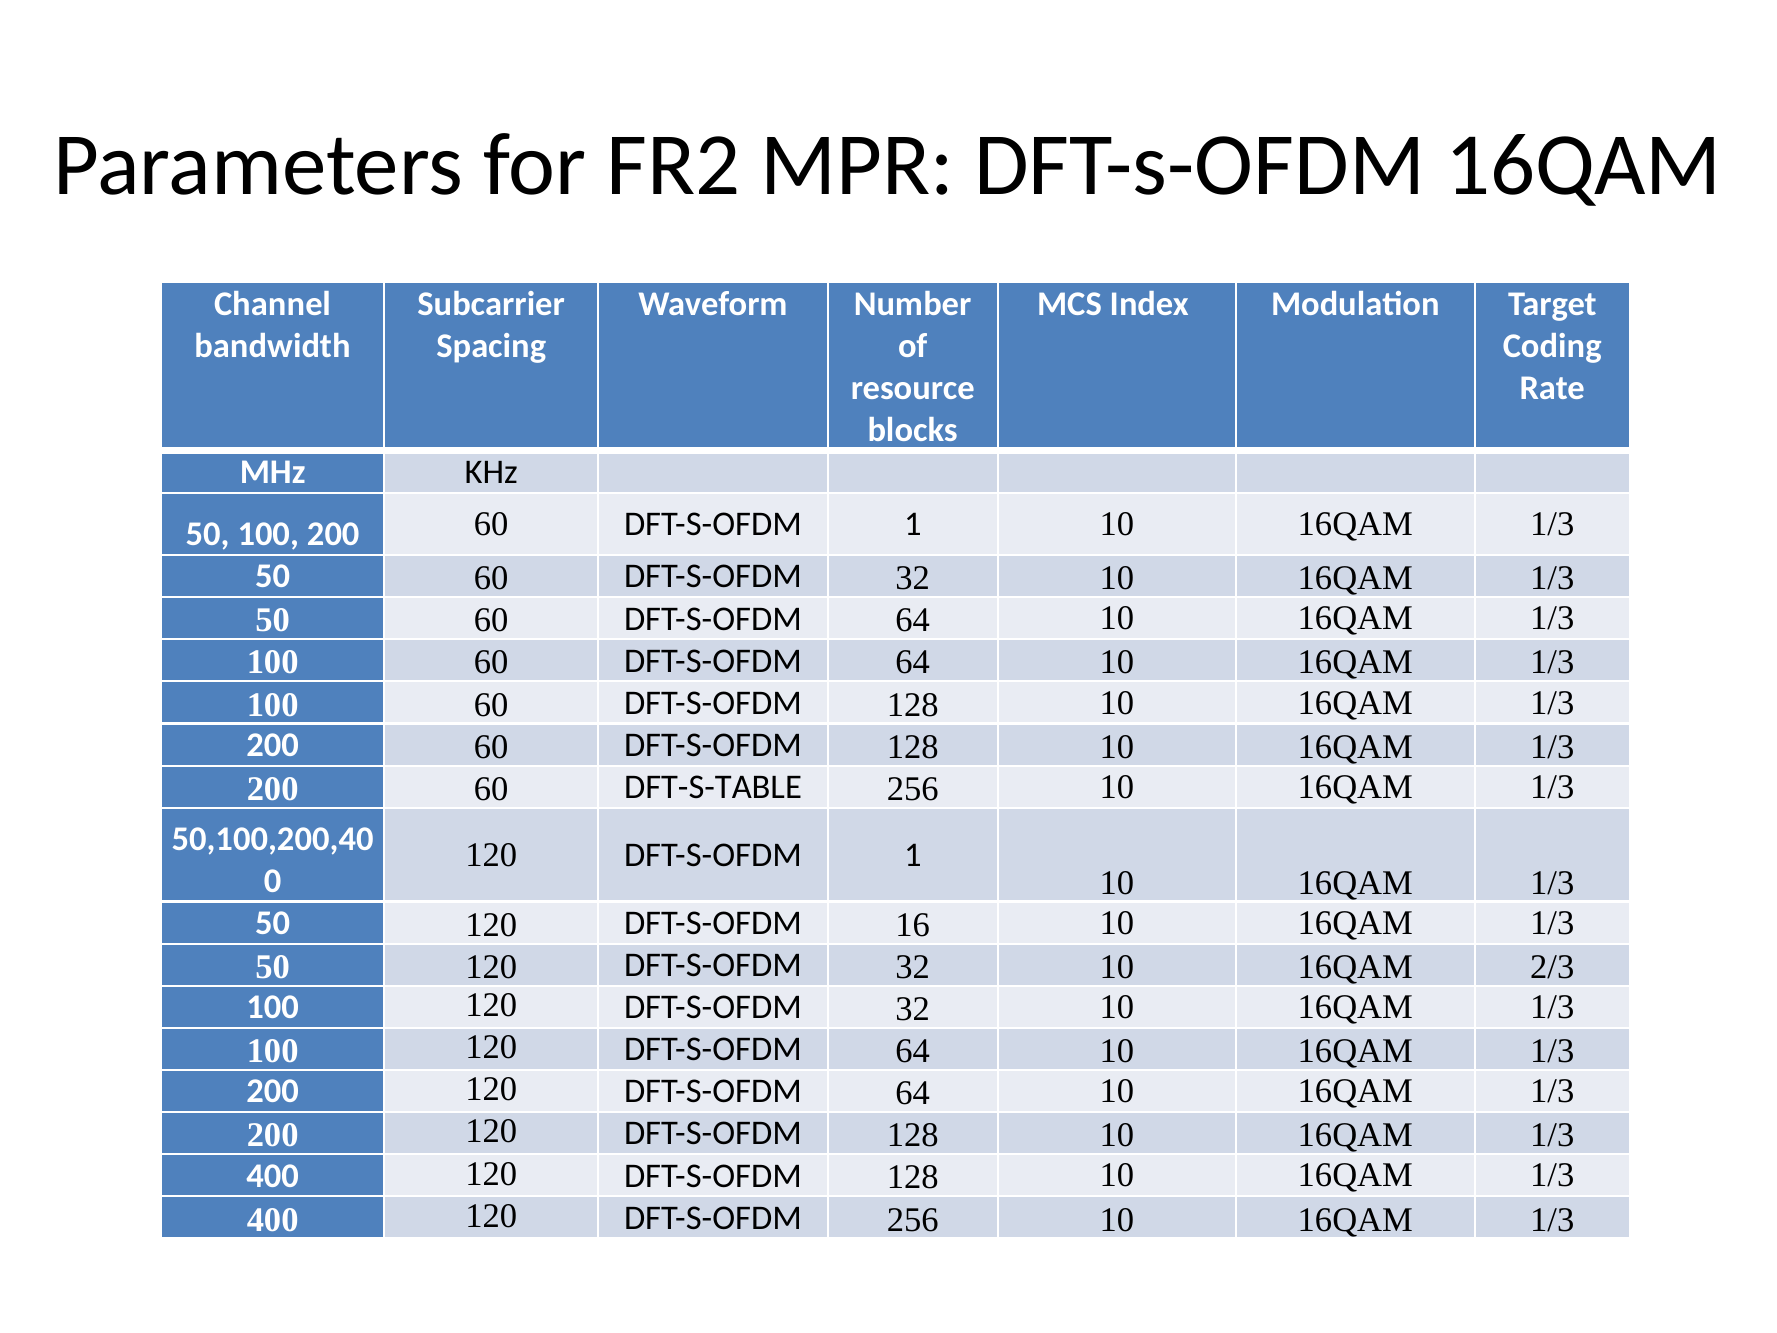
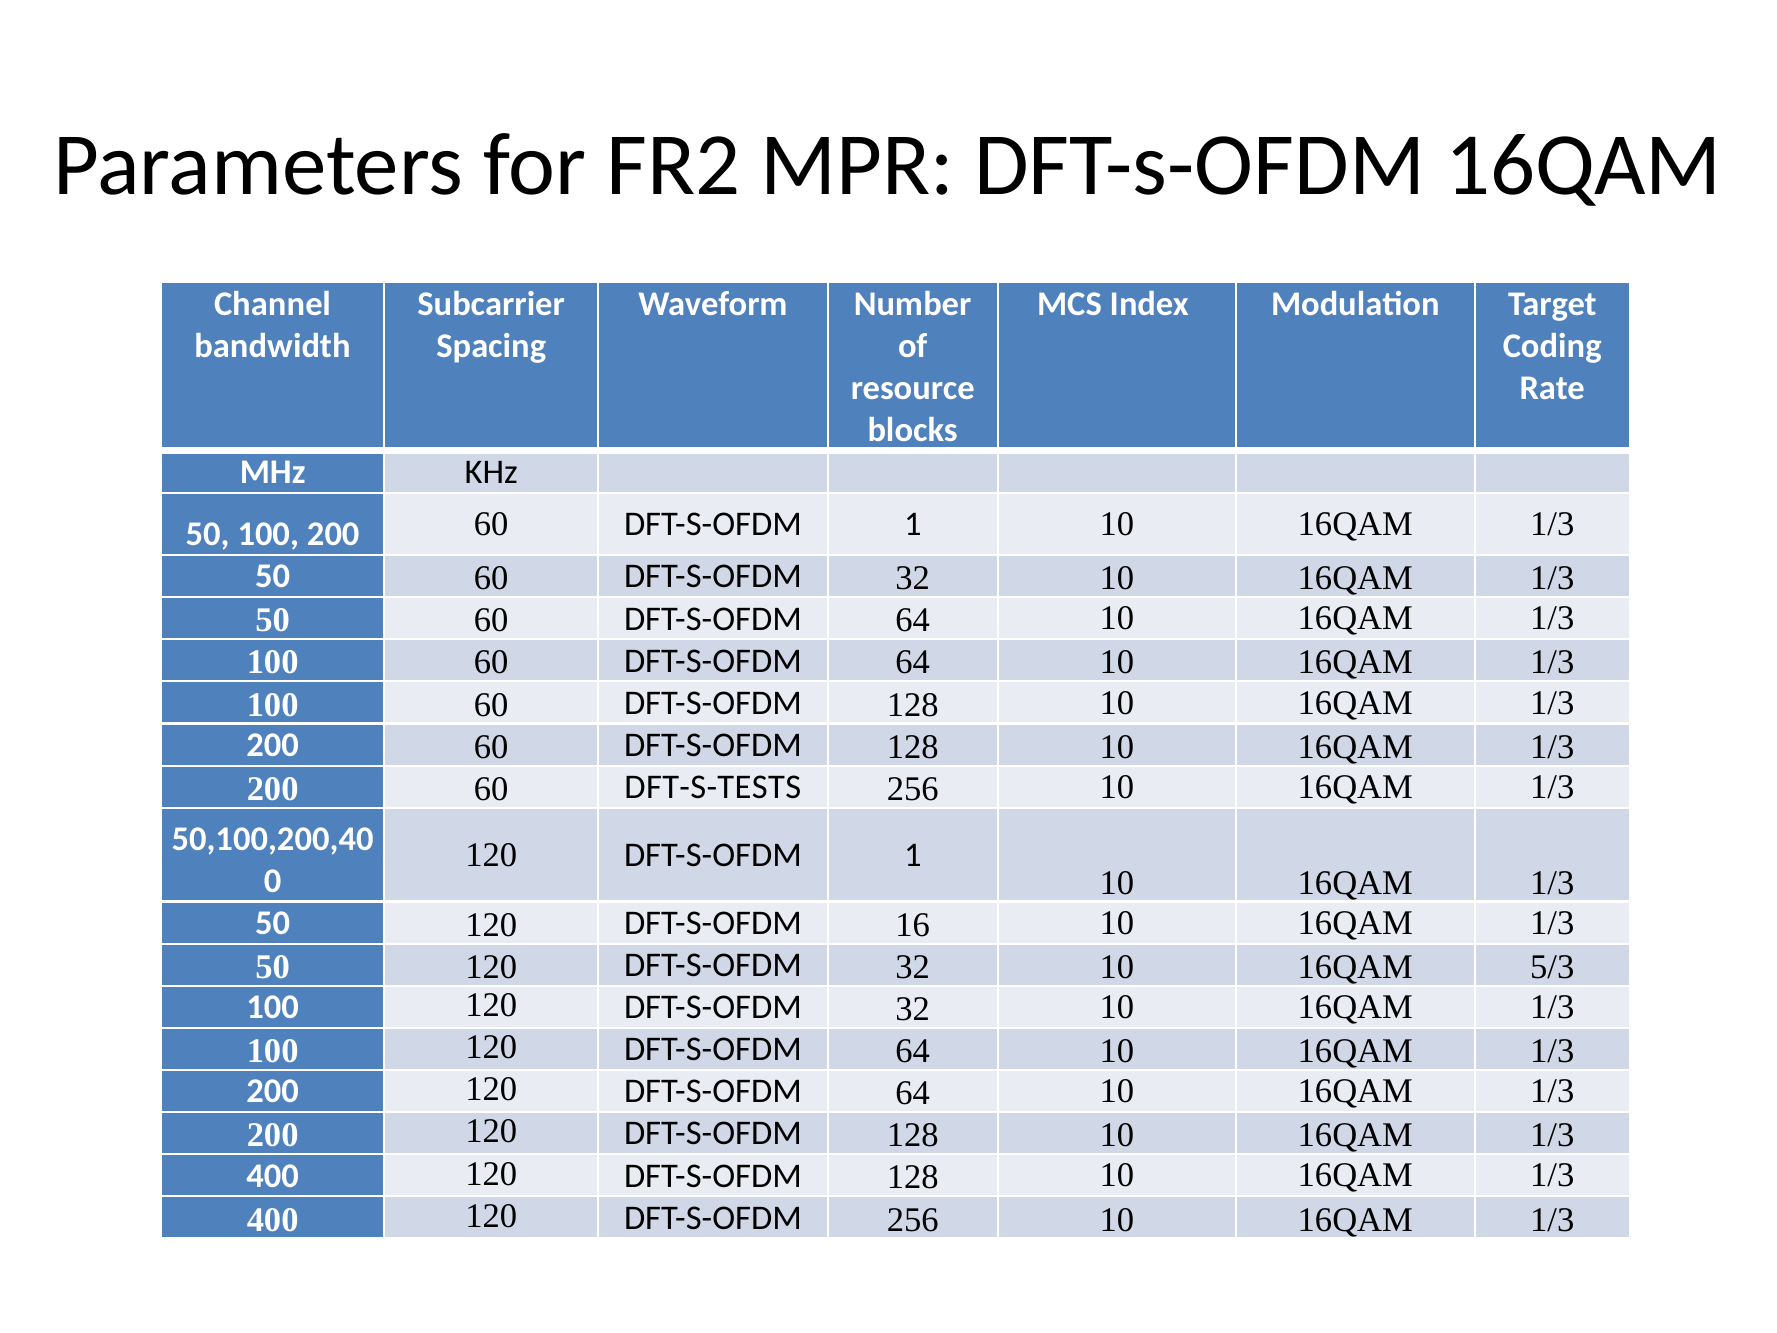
DFT-S-TABLE: DFT-S-TABLE -> DFT-S-TESTS
2/3: 2/3 -> 5/3
